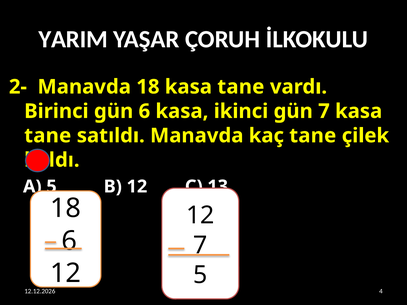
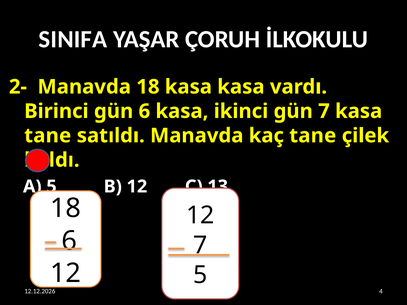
YARIM: YARIM -> SINIFA
18 kasa tane: tane -> kasa
